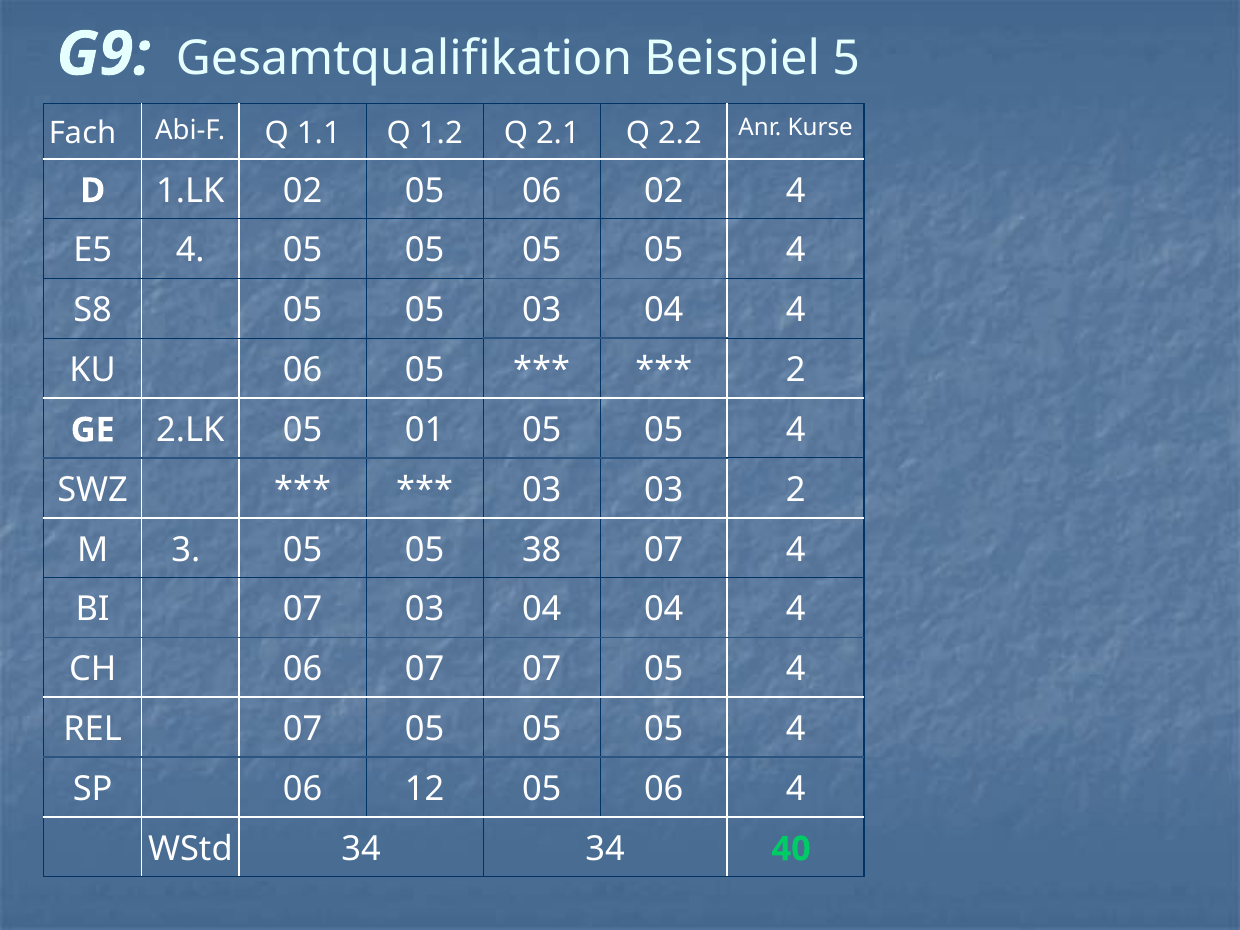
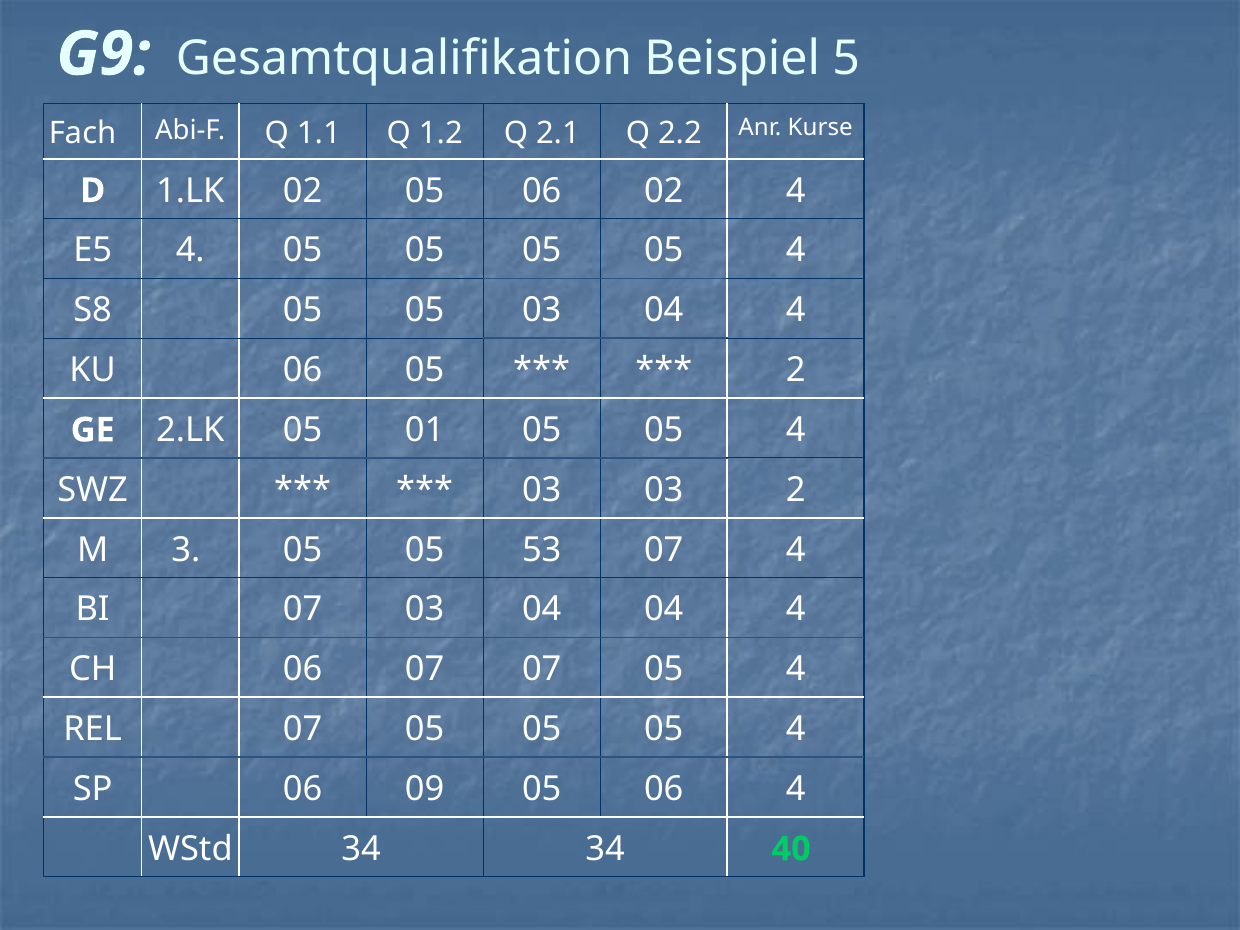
38: 38 -> 53
12: 12 -> 09
